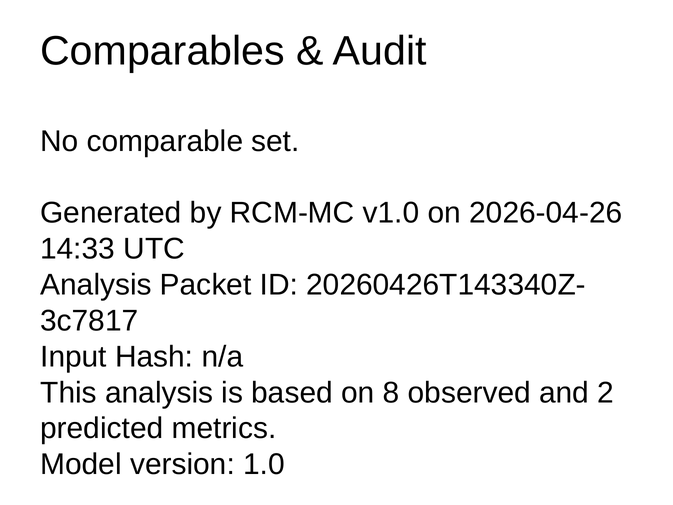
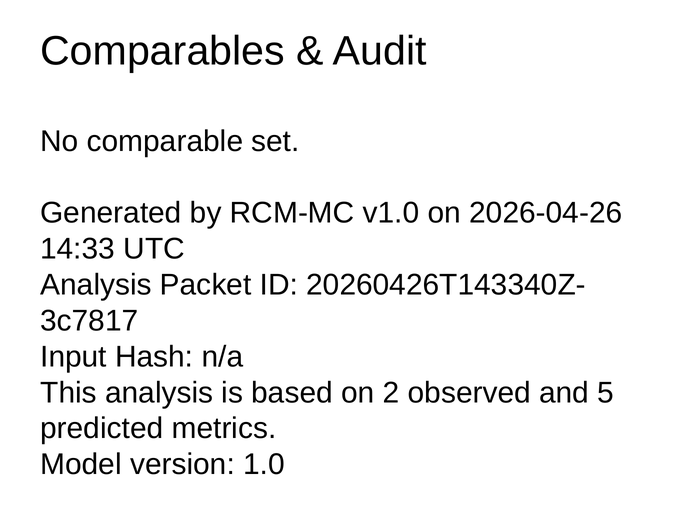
8: 8 -> 2
2: 2 -> 5
